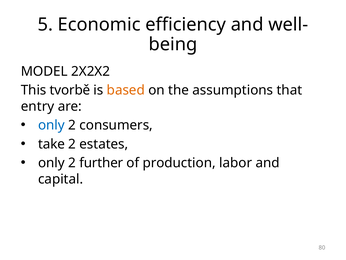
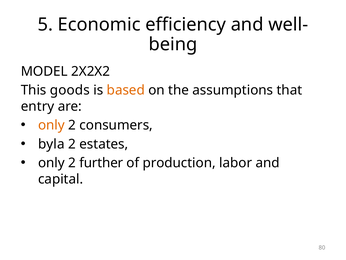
tvorbě: tvorbě -> goods
only at (51, 125) colour: blue -> orange
take: take -> byla
